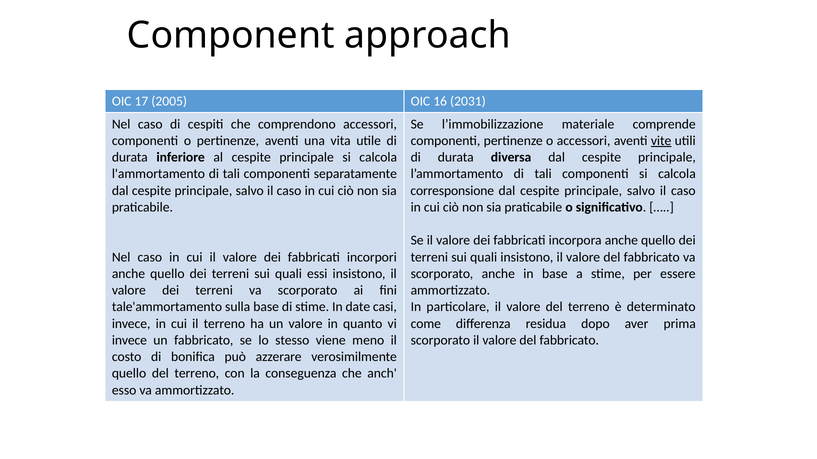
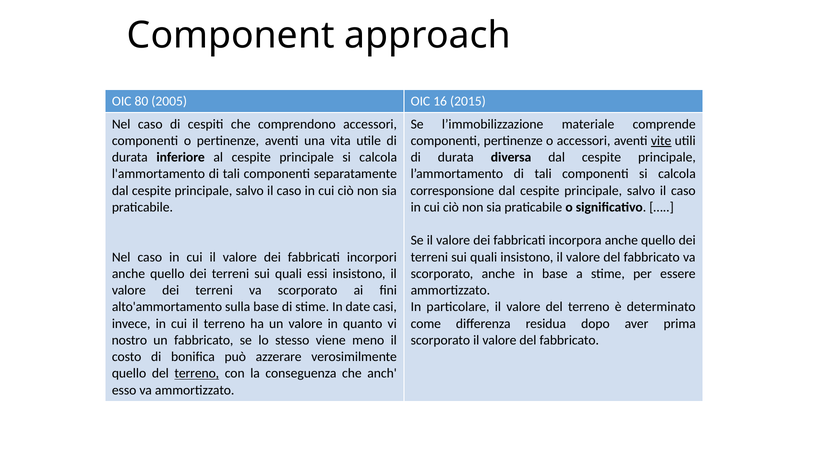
17: 17 -> 80
2031: 2031 -> 2015
tale'ammortamento: tale'ammortamento -> alto'ammortamento
invece at (129, 341): invece -> nostro
terreno at (197, 374) underline: none -> present
